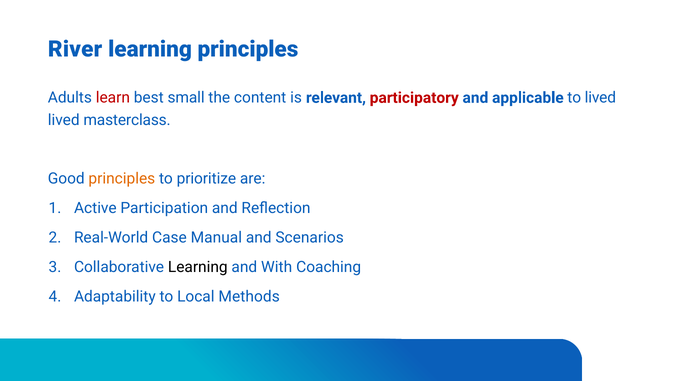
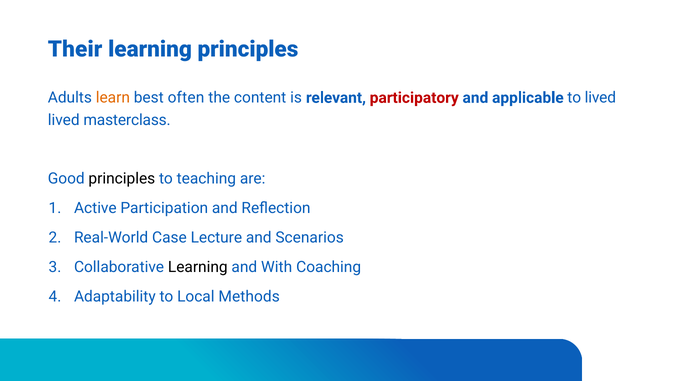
River: River -> Their
learn colour: red -> orange
small: small -> often
principles at (122, 179) colour: orange -> black
prioritize: prioritize -> teaching
Manual: Manual -> Lecture
